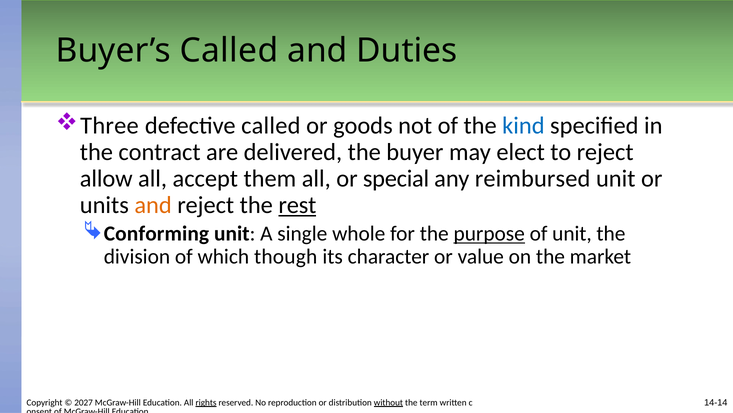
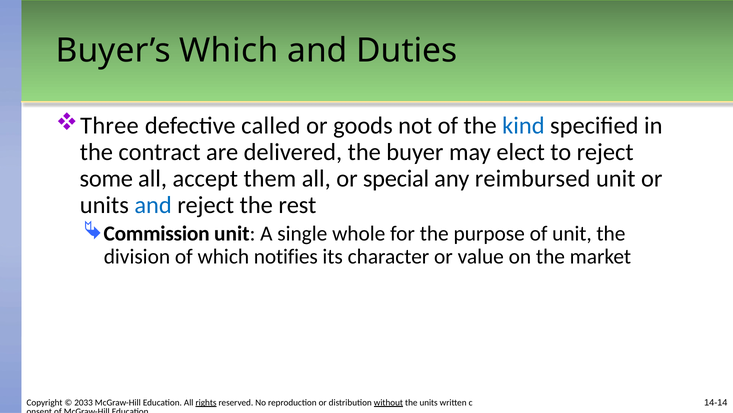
Buyer’s Called: Called -> Which
allow: allow -> some
and at (153, 205) colour: orange -> blue
rest underline: present -> none
Conforming: Conforming -> Commission
purpose underline: present -> none
though: though -> notifies
2027: 2027 -> 2033
the term: term -> units
